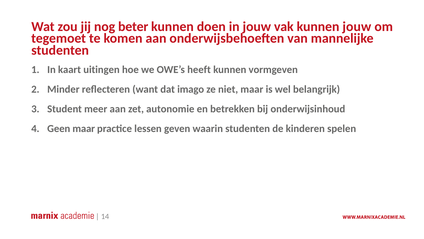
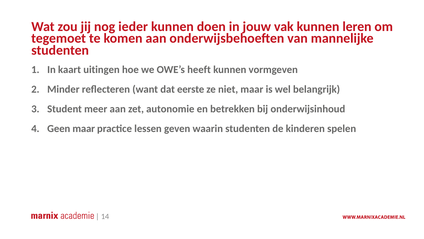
beter: beter -> ieder
kunnen jouw: jouw -> leren
imago: imago -> eerste
